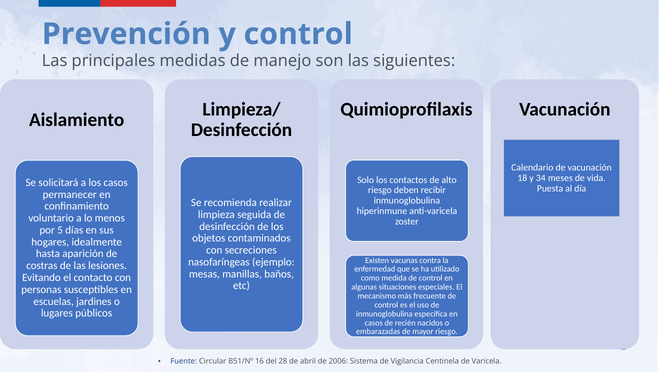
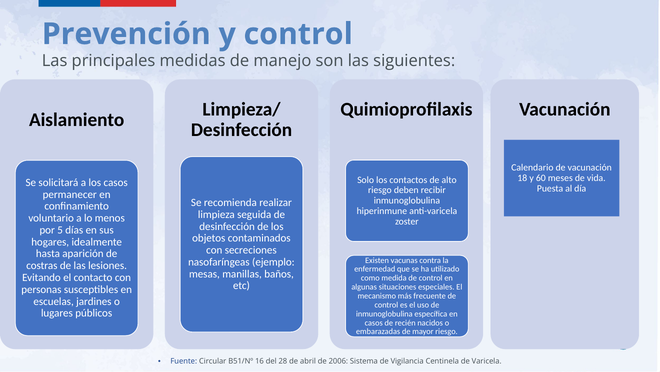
34: 34 -> 60
